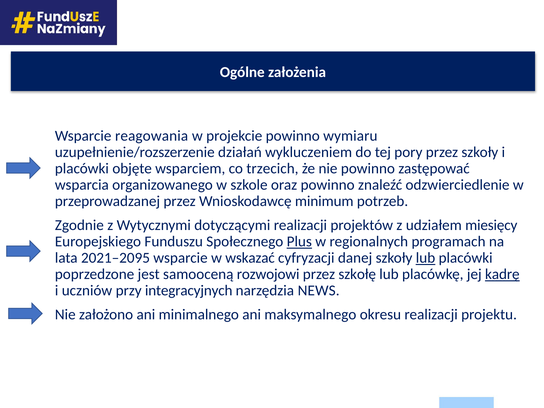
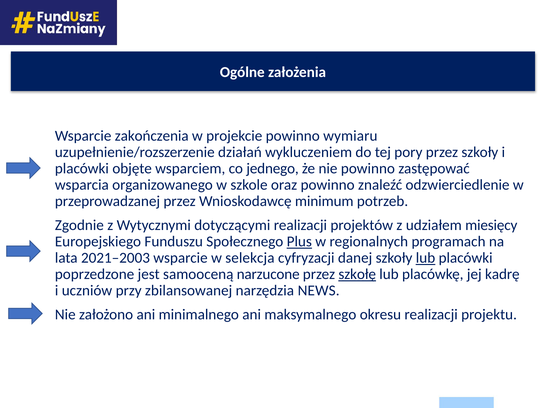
reagowania: reagowania -> zakończenia
trzecich: trzecich -> jednego
2021–2095: 2021–2095 -> 2021–2003
wskazać: wskazać -> selekcja
rozwojowi: rozwojowi -> narzucone
szkołę underline: none -> present
kadrę underline: present -> none
integracyjnych: integracyjnych -> zbilansowanej
